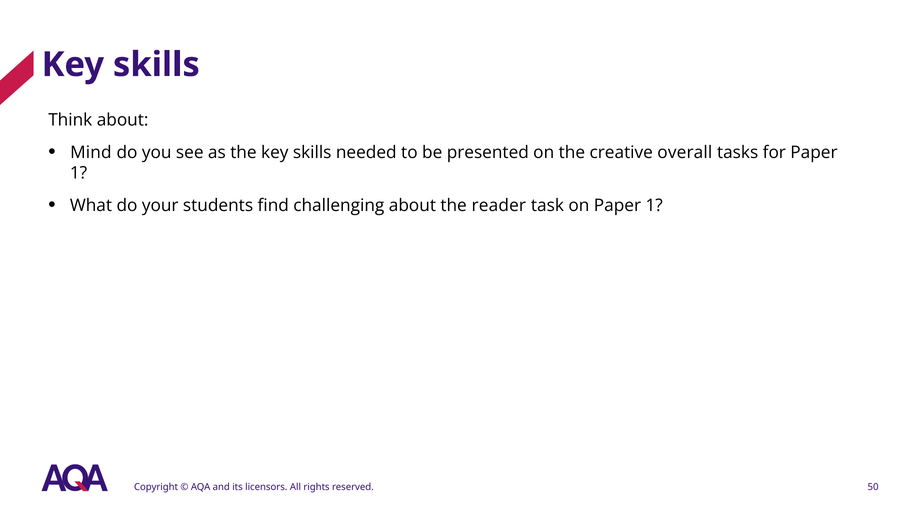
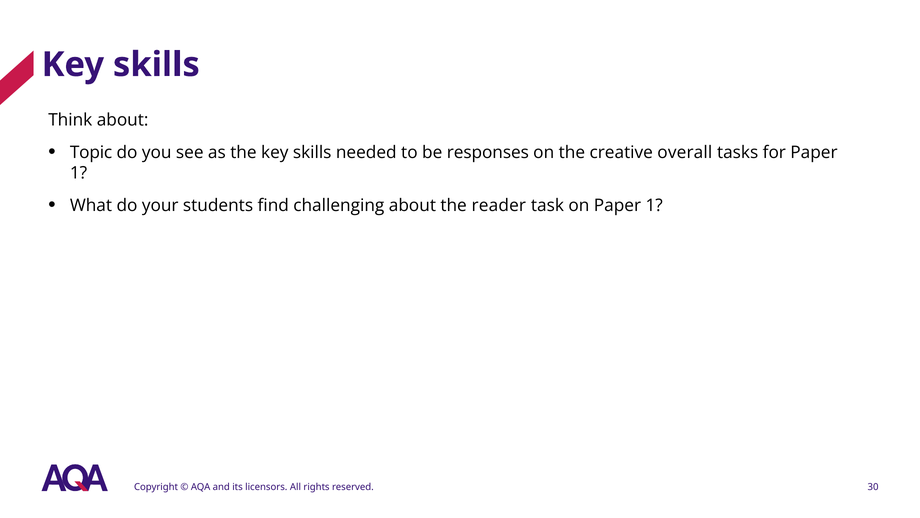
Mind: Mind -> Topic
presented: presented -> responses
50: 50 -> 30
